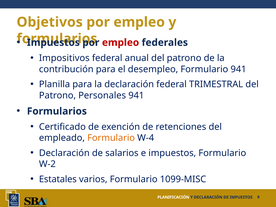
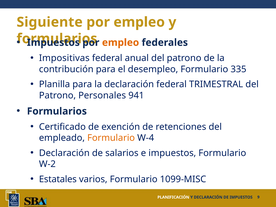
Objetivos: Objetivos -> Siguiente
empleo at (121, 43) colour: red -> orange
Impositivos: Impositivos -> Impositivas
Formulario 941: 941 -> 335
